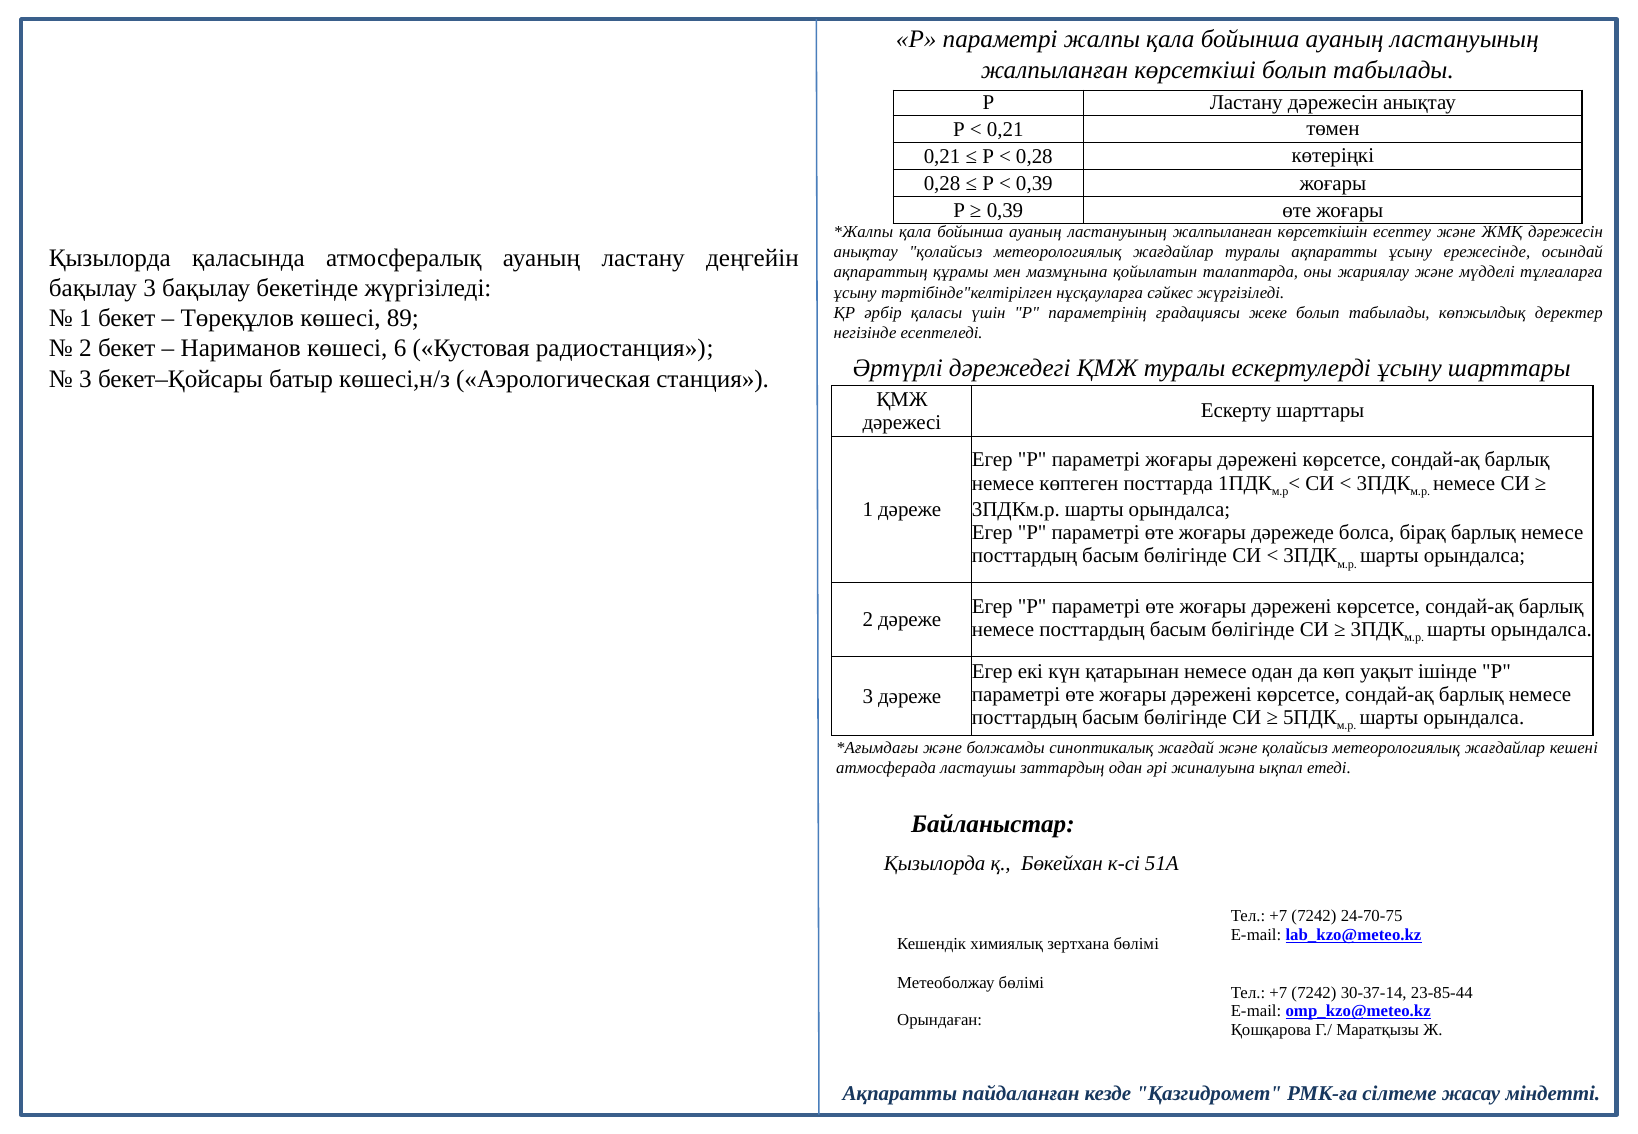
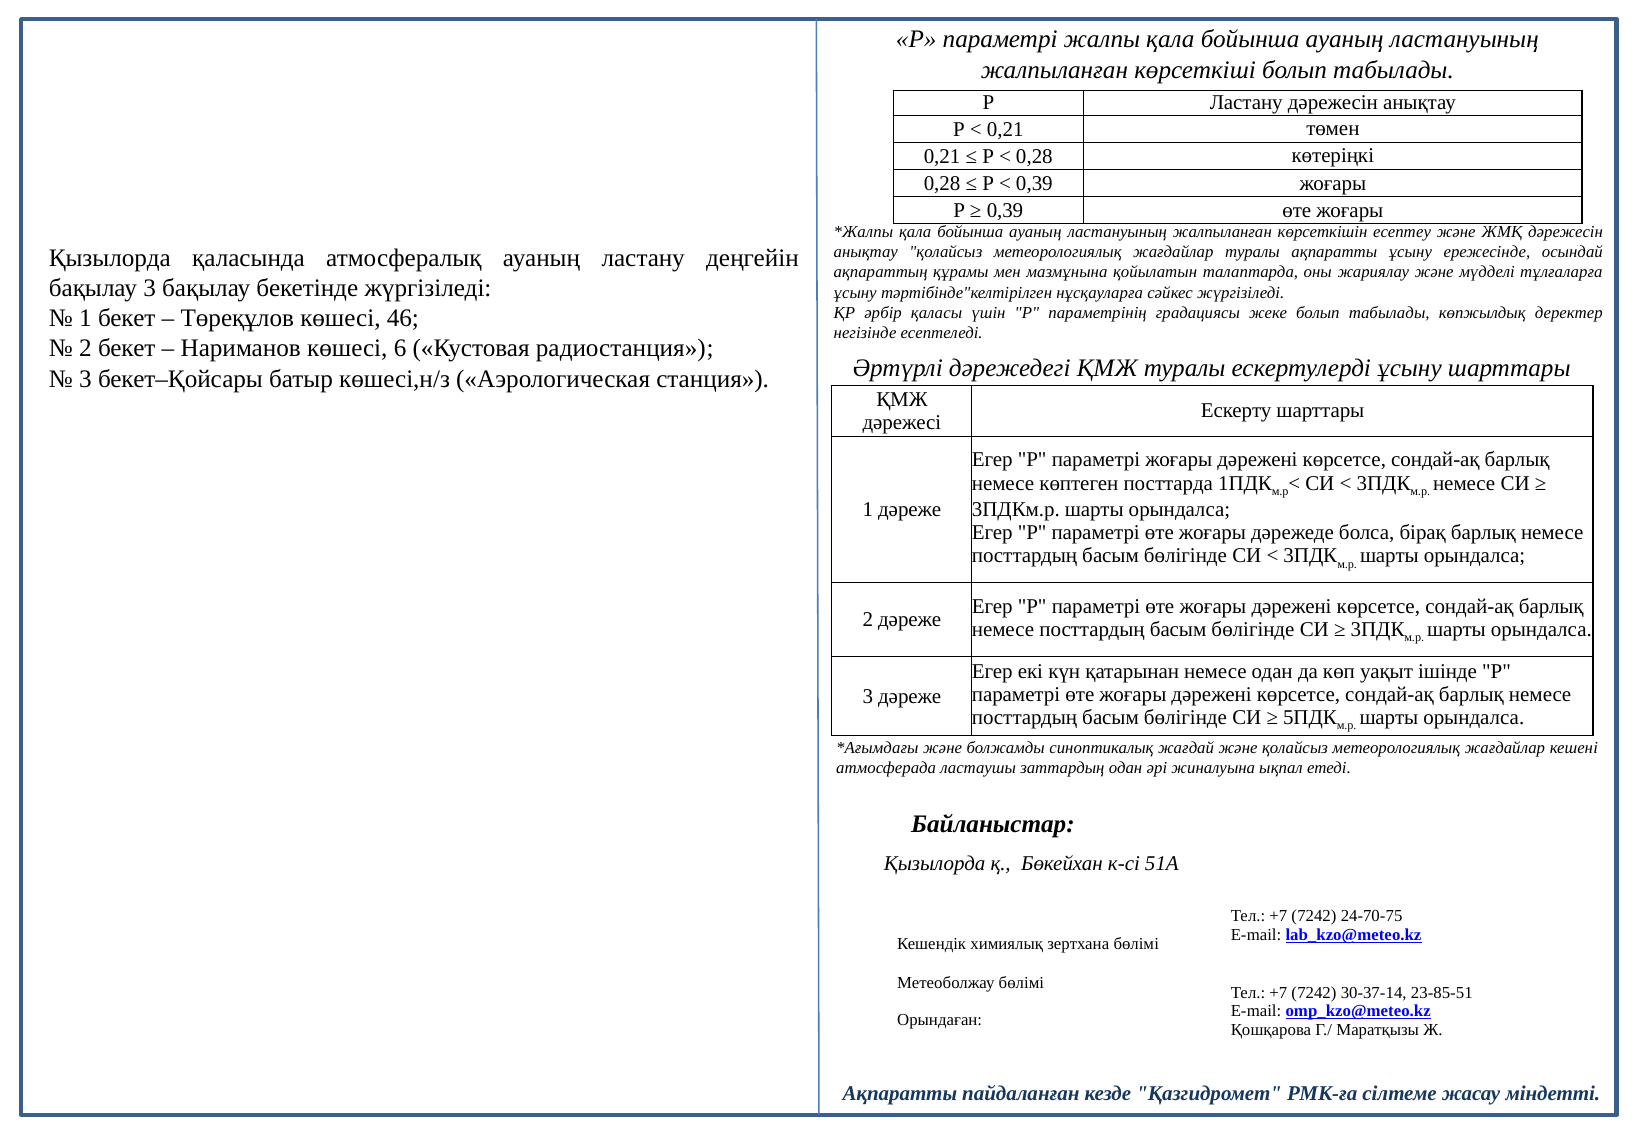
89: 89 -> 46
23-85-44: 23-85-44 -> 23-85-51
